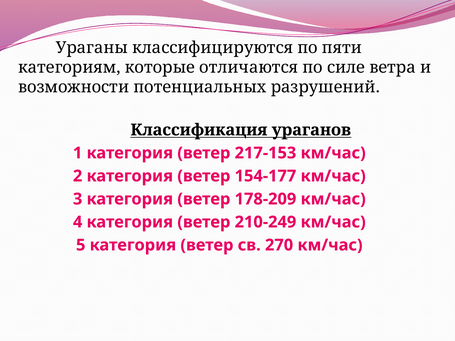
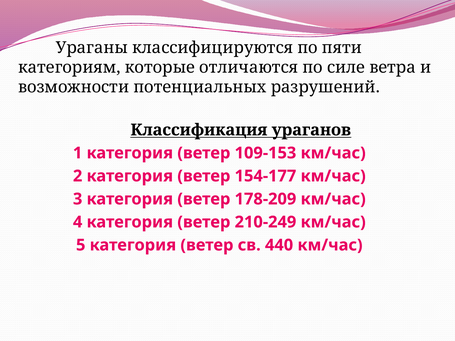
217-153: 217-153 -> 109-153
270: 270 -> 440
